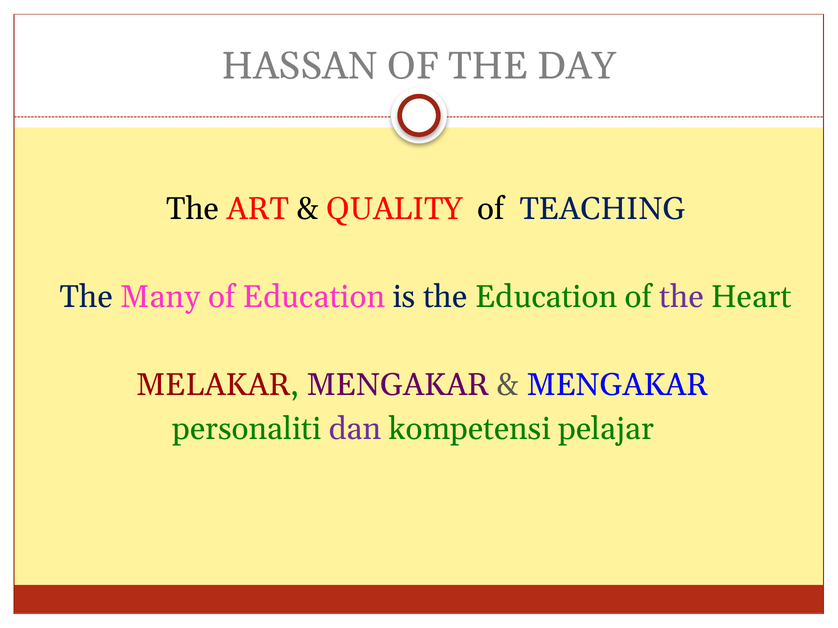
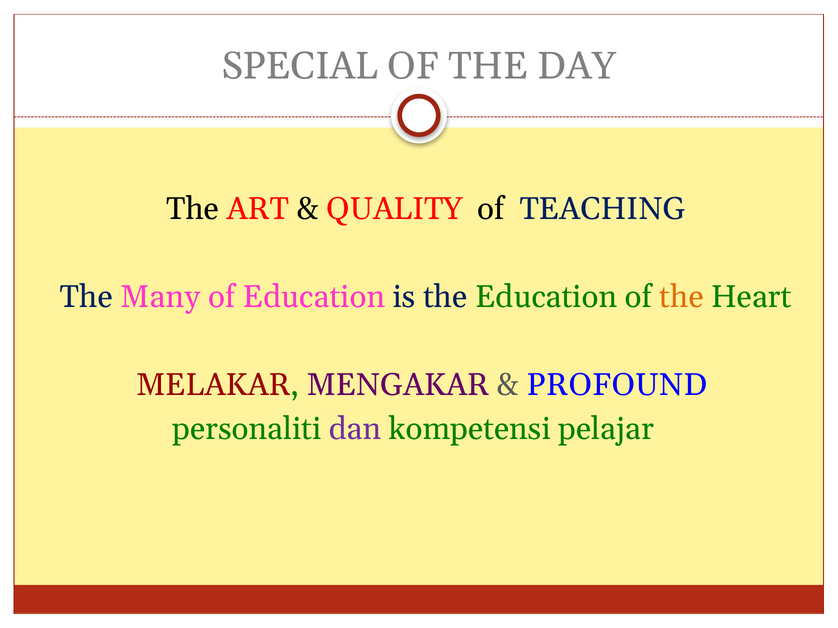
HASSAN: HASSAN -> SPECIAL
the at (682, 297) colour: purple -> orange
MENGAKAR at (617, 385): MENGAKAR -> PROFOUND
